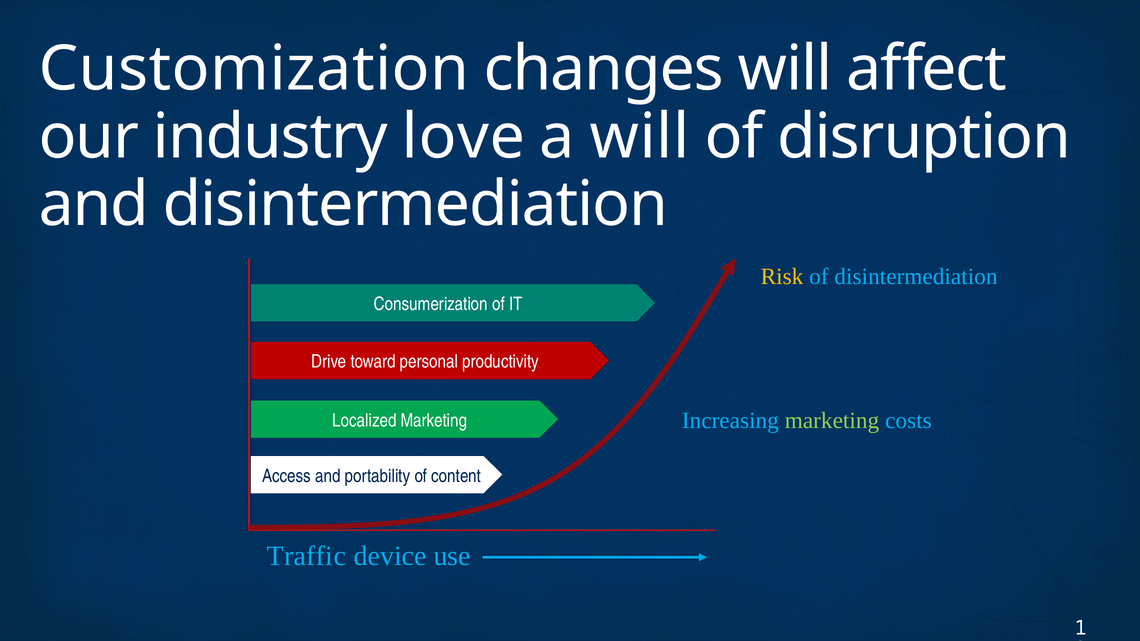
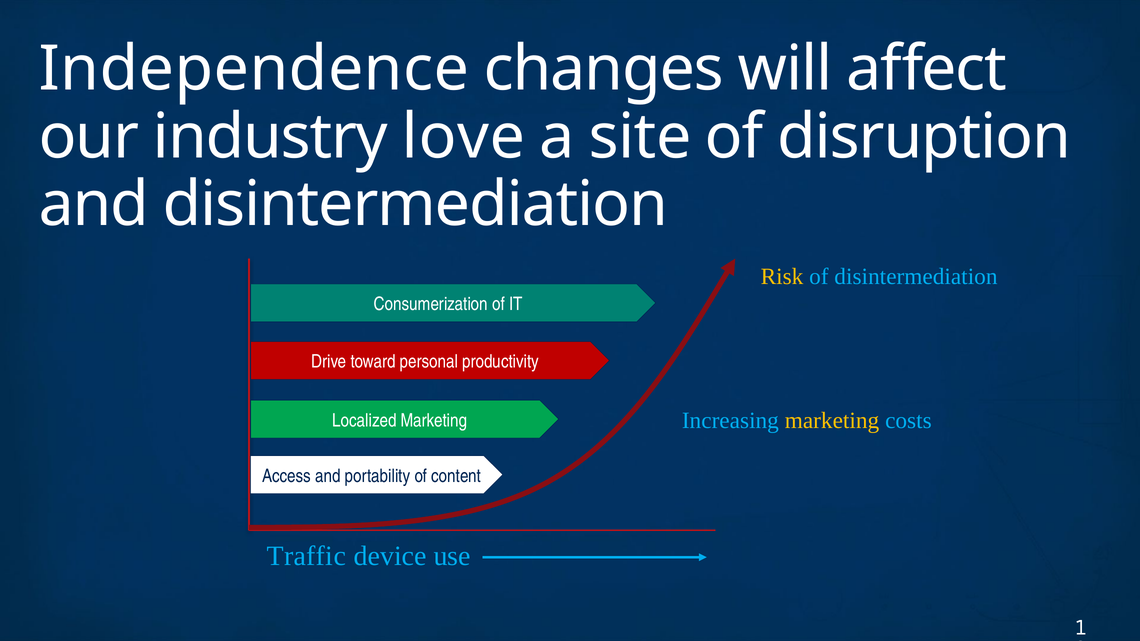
Customization: Customization -> Independence
a will: will -> site
marketing at (832, 421) colour: light green -> yellow
